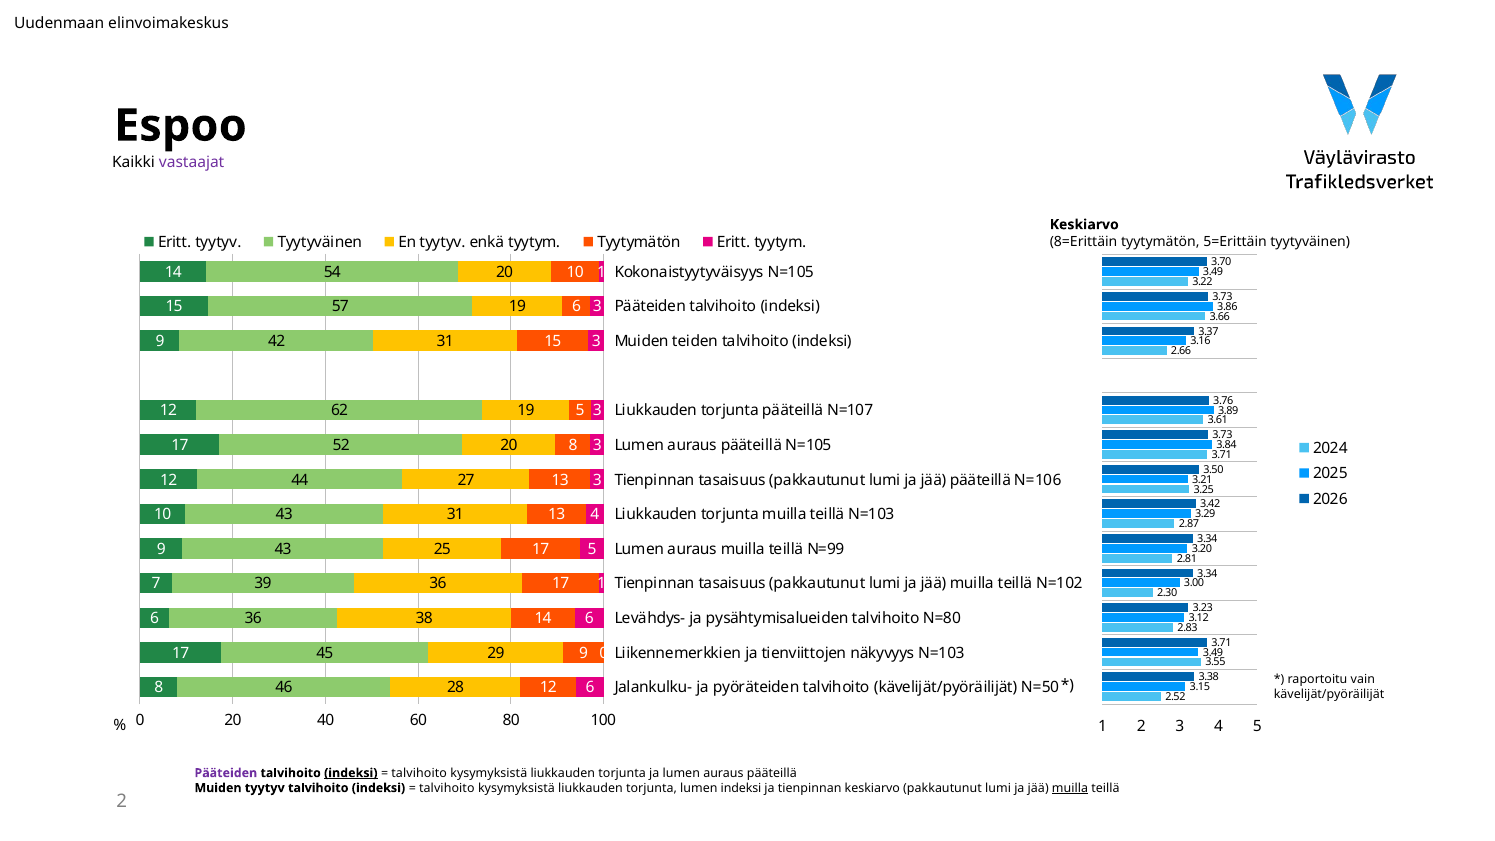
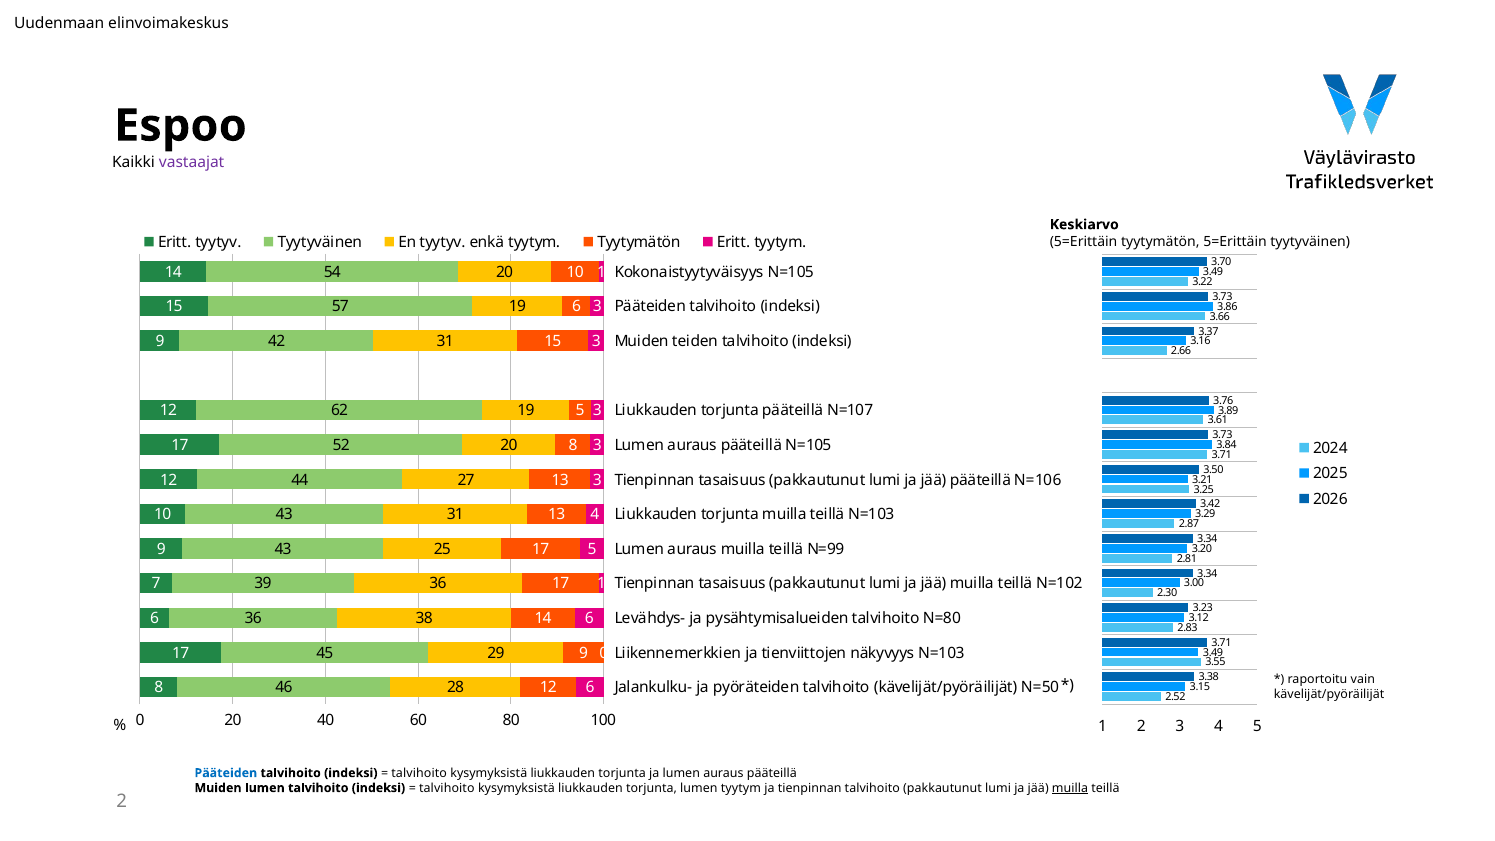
8=Erittäin at (1084, 241): 8=Erittäin -> 5=Erittäin
Pääteiden at (226, 773) colour: purple -> blue
indeksi at (351, 773) underline: present -> none
Muiden tyytyv: tyytyv -> lumen
lumen indeksi: indeksi -> tyytym
tienpinnan keskiarvo: keskiarvo -> talvihoito
